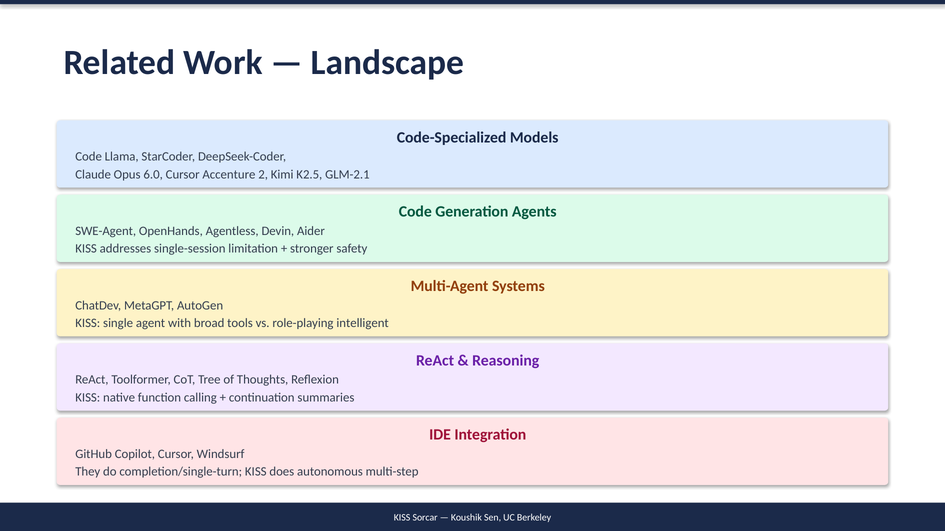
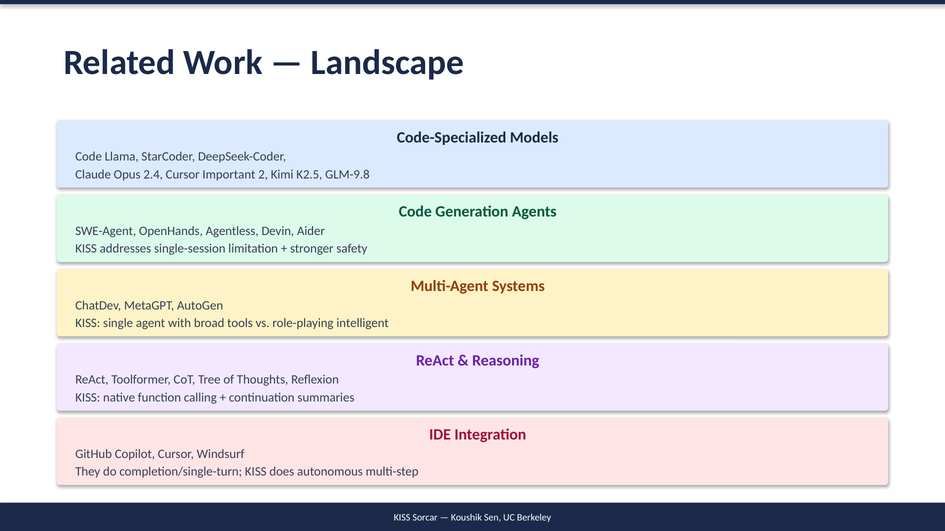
6.0: 6.0 -> 2.4
Accenture: Accenture -> Important
GLM-2.1: GLM-2.1 -> GLM-9.8
